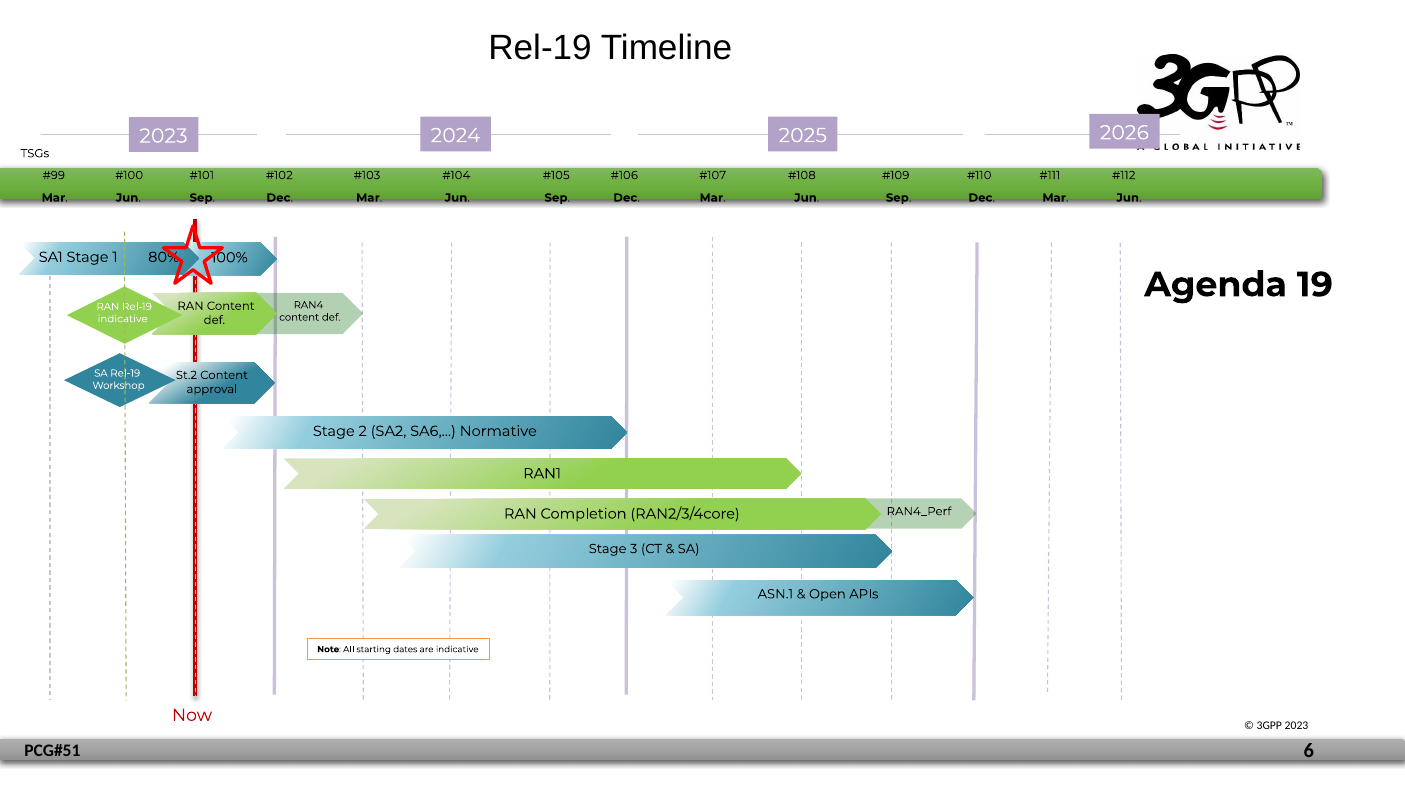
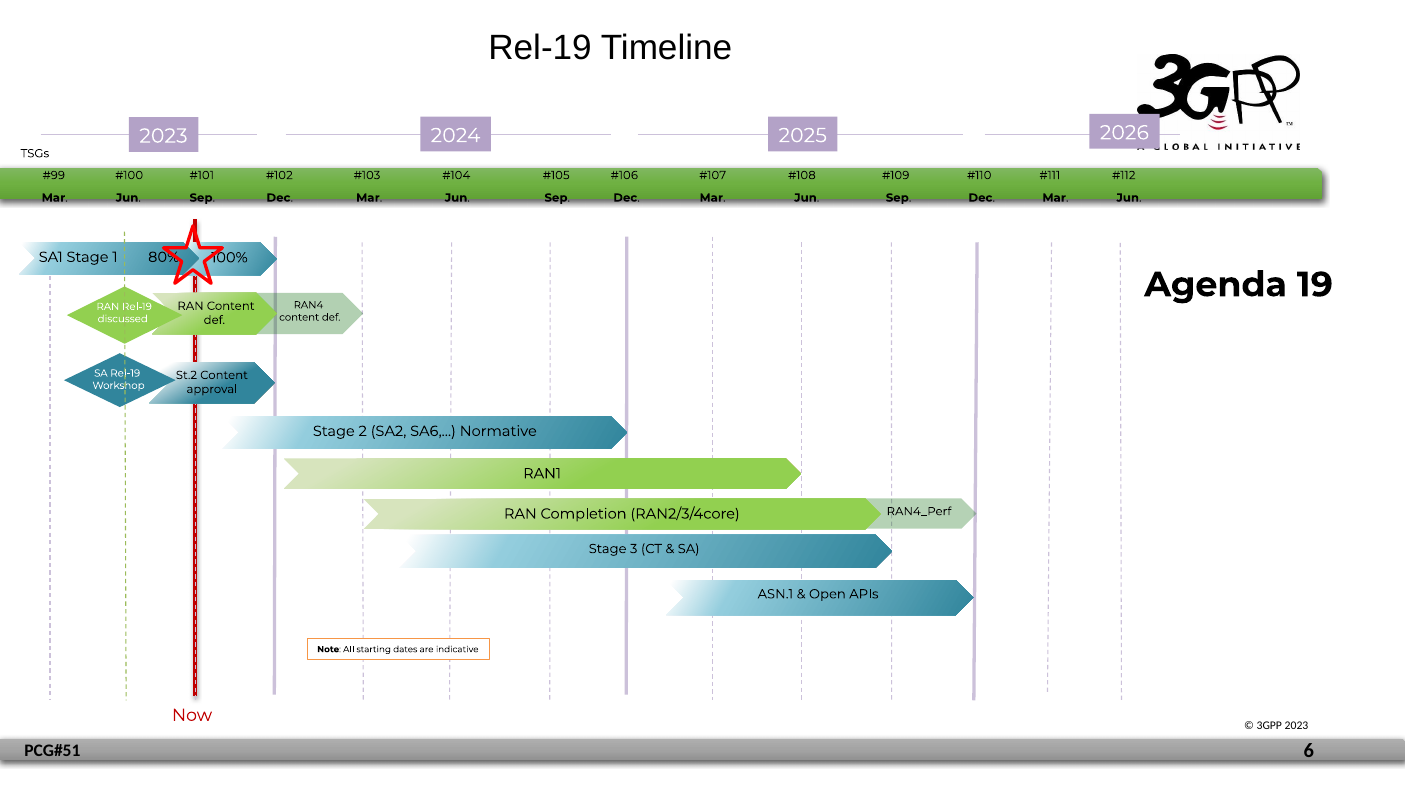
indicative at (123, 319): indicative -> discussed
